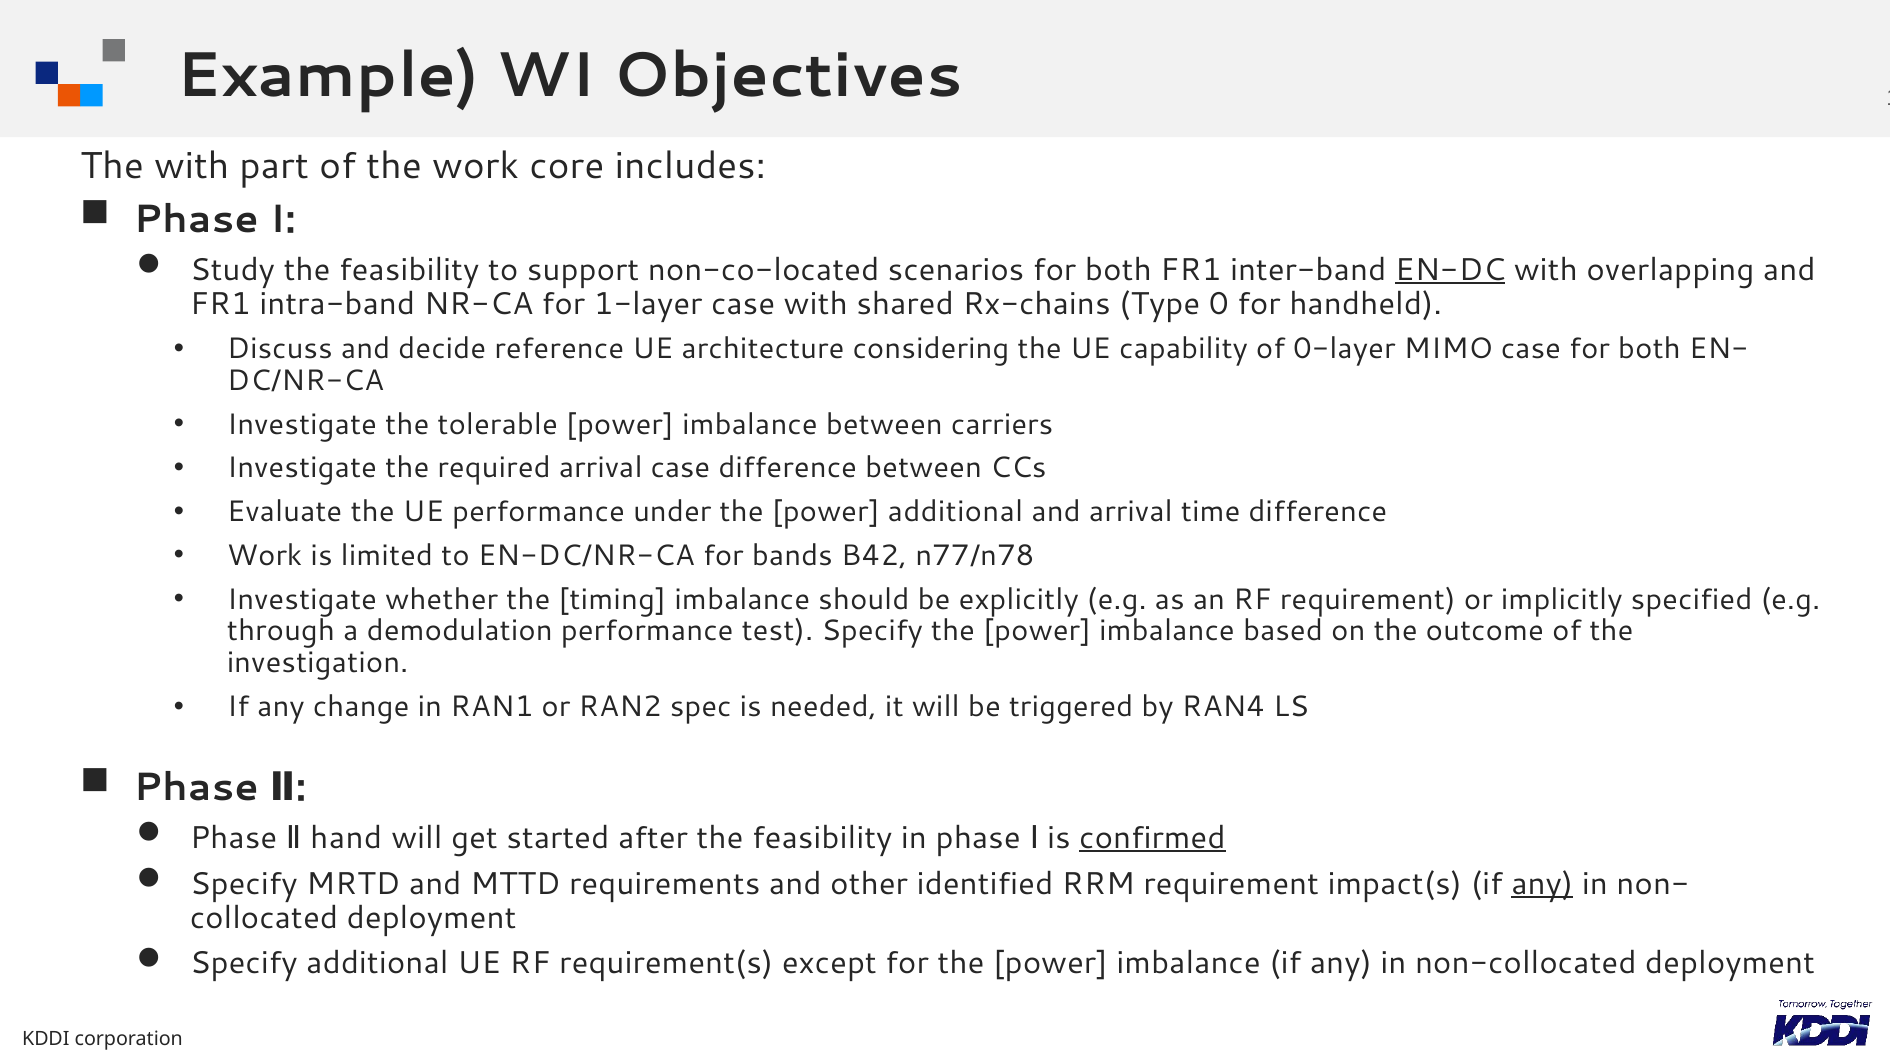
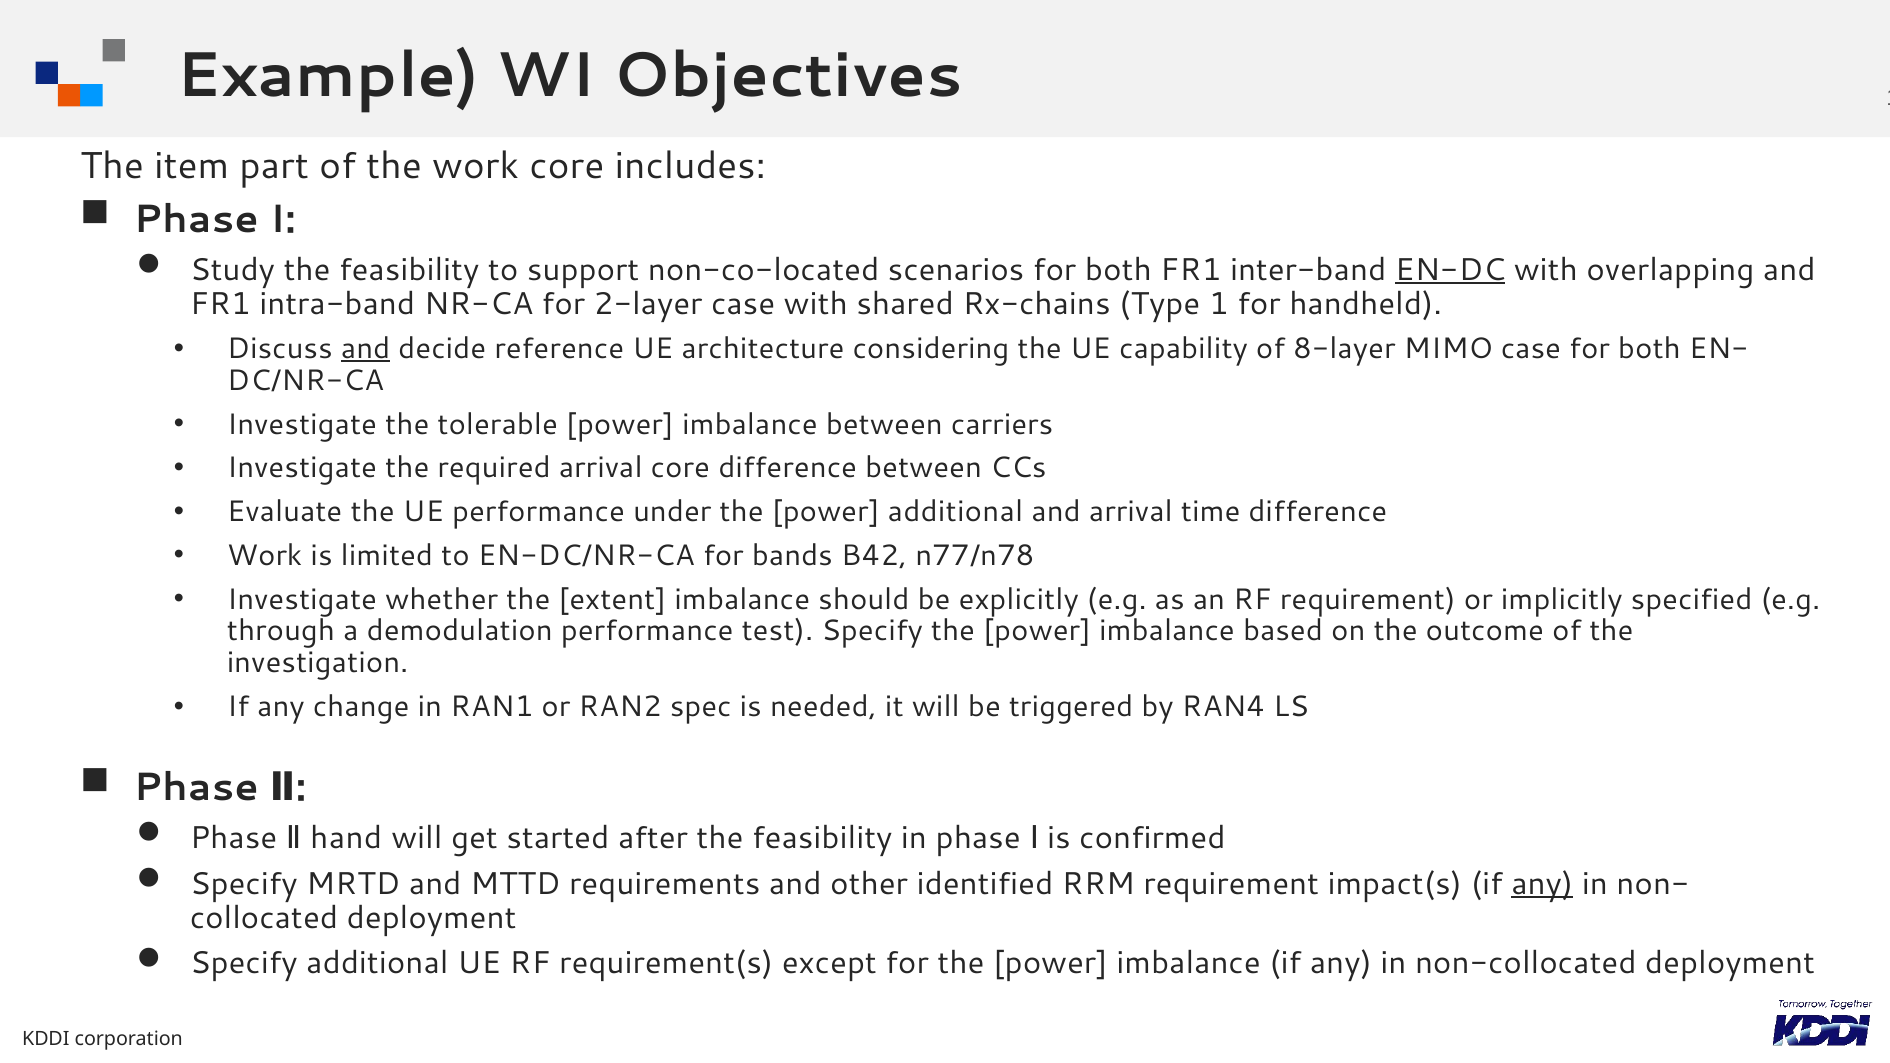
The with: with -> item
1-layer: 1-layer -> 2-layer
0: 0 -> 1
and at (366, 349) underline: none -> present
0-layer: 0-layer -> 8-layer
arrival case: case -> core
timing: timing -> extent
confirmed underline: present -> none
